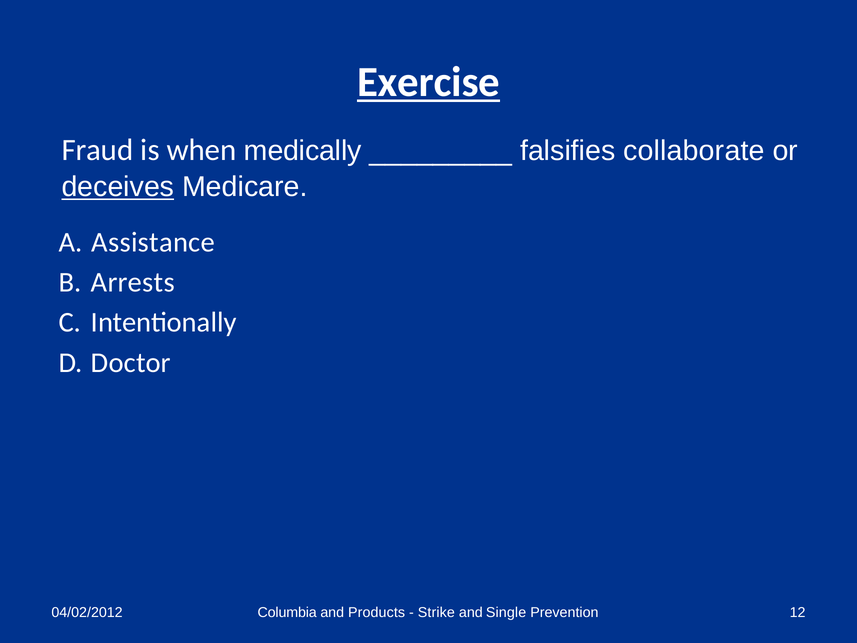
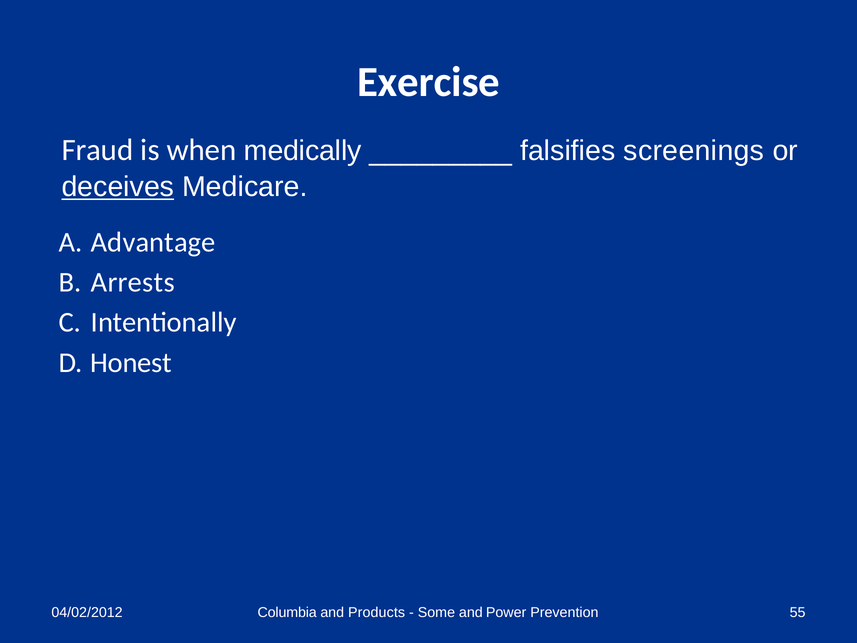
Exercise underline: present -> none
collaborate: collaborate -> screenings
Assistance: Assistance -> Advantage
Doctor: Doctor -> Honest
Strike: Strike -> Some
Single: Single -> Power
12: 12 -> 55
